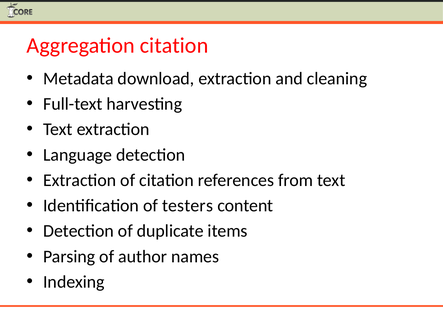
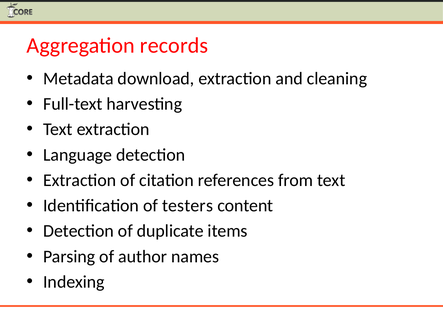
Aggregation citation: citation -> records
